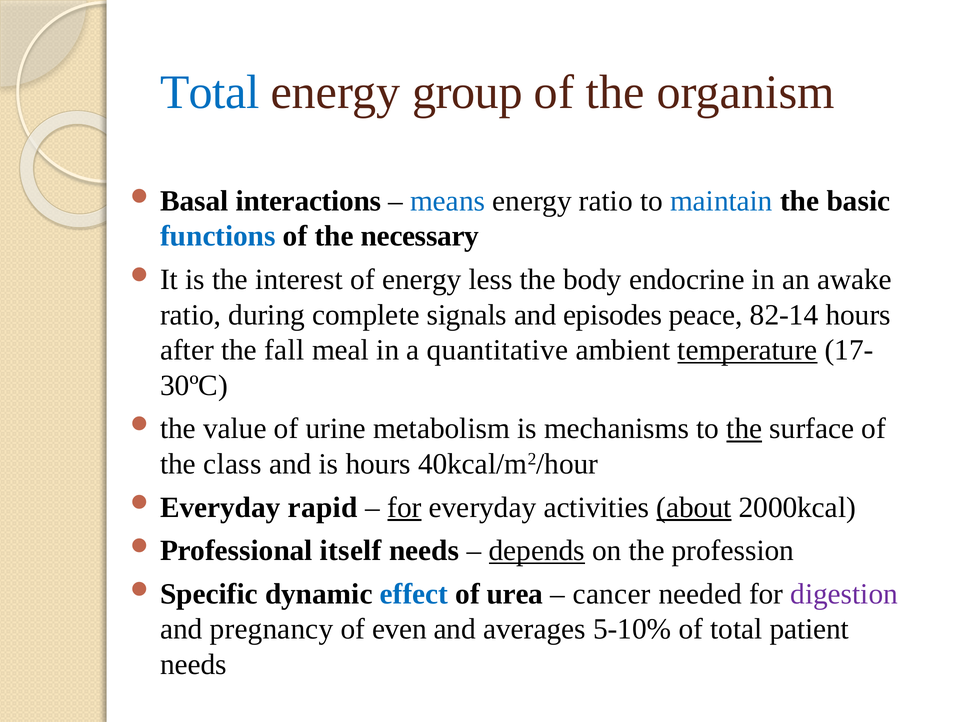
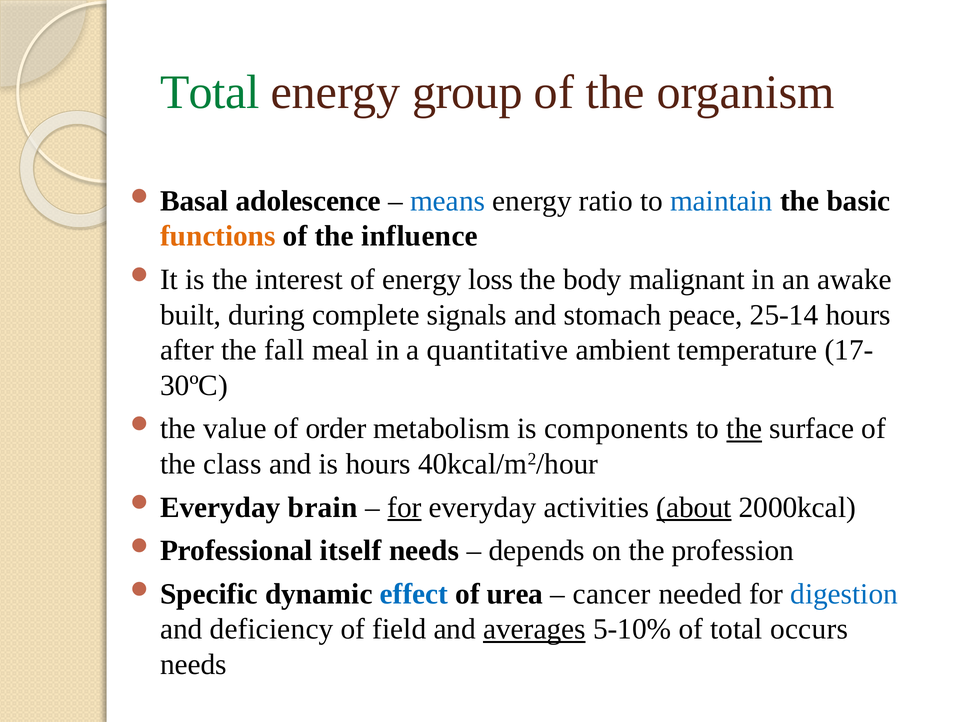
Total at (210, 92) colour: blue -> green
interactions: interactions -> adolescence
functions colour: blue -> orange
necessary: necessary -> influence
less: less -> loss
endocrine: endocrine -> malignant
ratio at (191, 315): ratio -> built
episodes: episodes -> stomach
82-14: 82-14 -> 25-14
temperature underline: present -> none
urine: urine -> order
mechanisms: mechanisms -> components
rapid: rapid -> brain
depends underline: present -> none
digestion colour: purple -> blue
pregnancy: pregnancy -> deficiency
even: even -> field
averages underline: none -> present
patient: patient -> occurs
